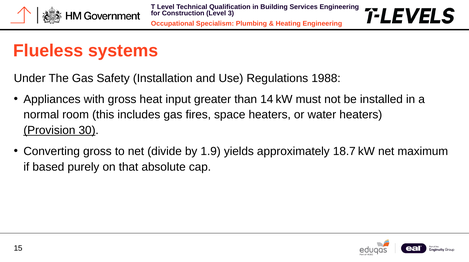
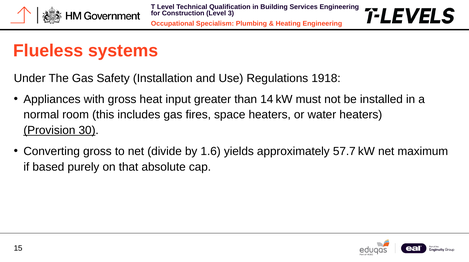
1988: 1988 -> 1918
1.9: 1.9 -> 1.6
18.7: 18.7 -> 57.7
